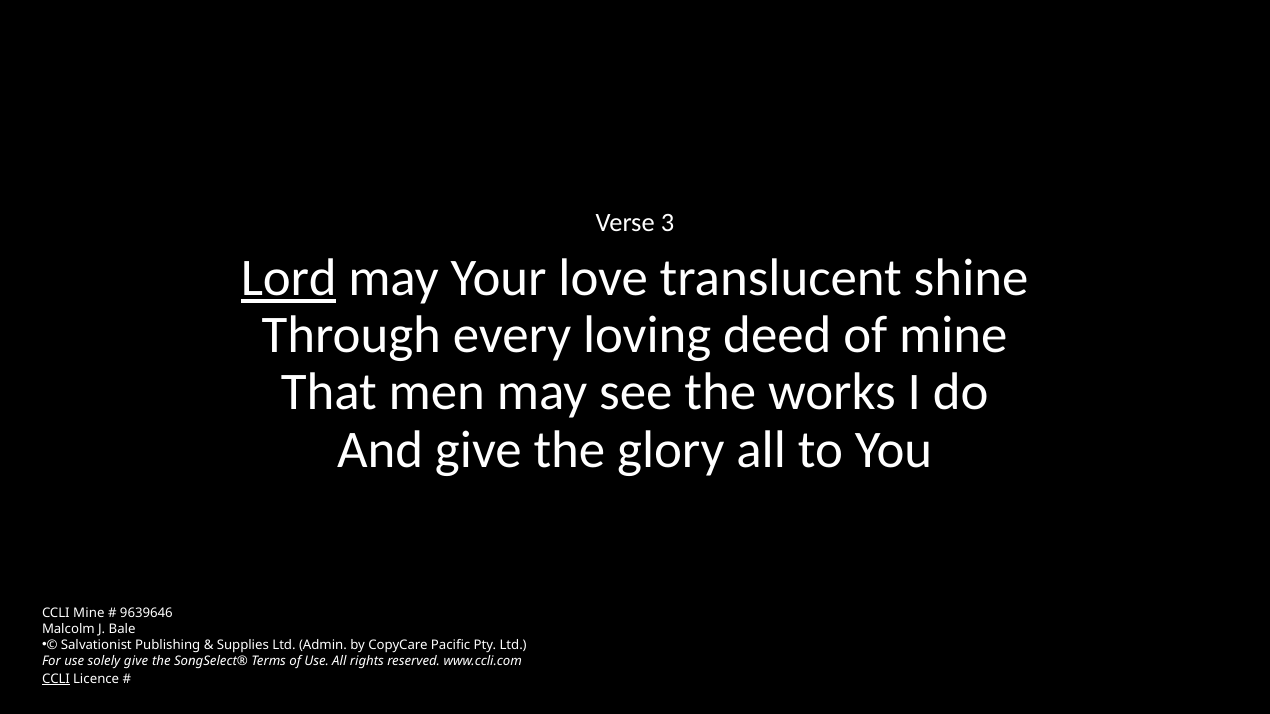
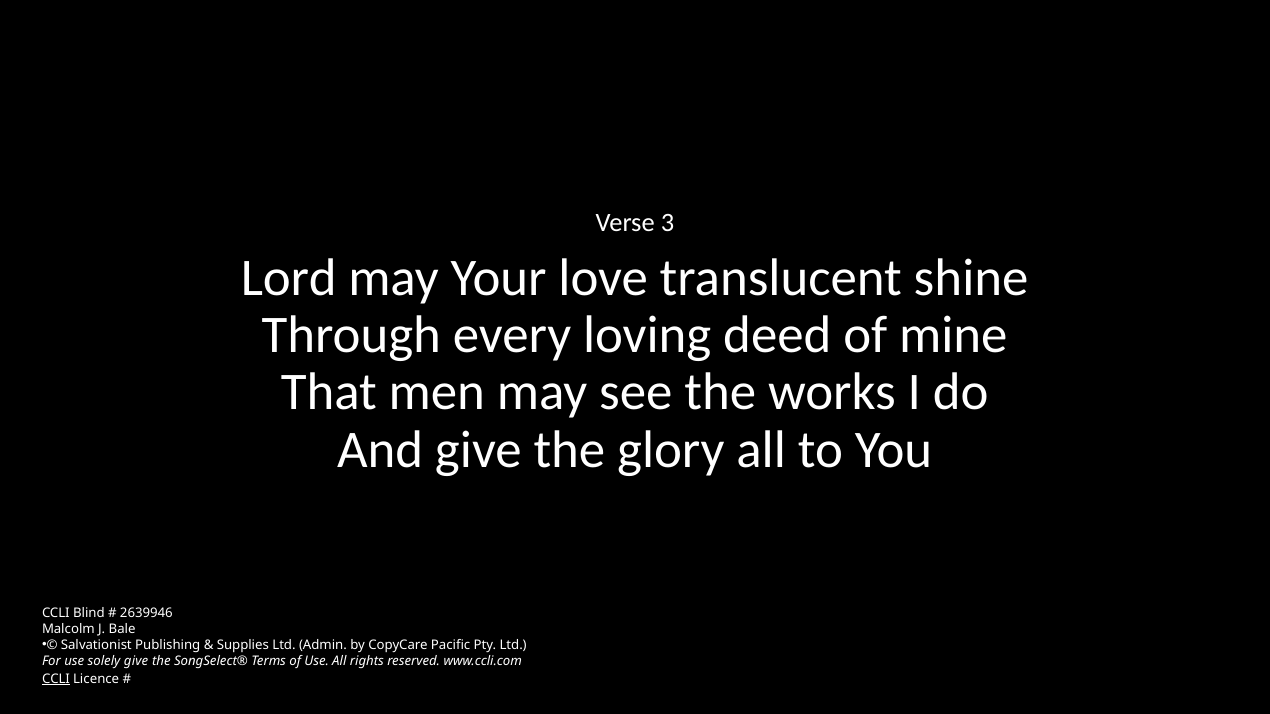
Lord underline: present -> none
CCLI Mine: Mine -> Blind
9639646: 9639646 -> 2639946
